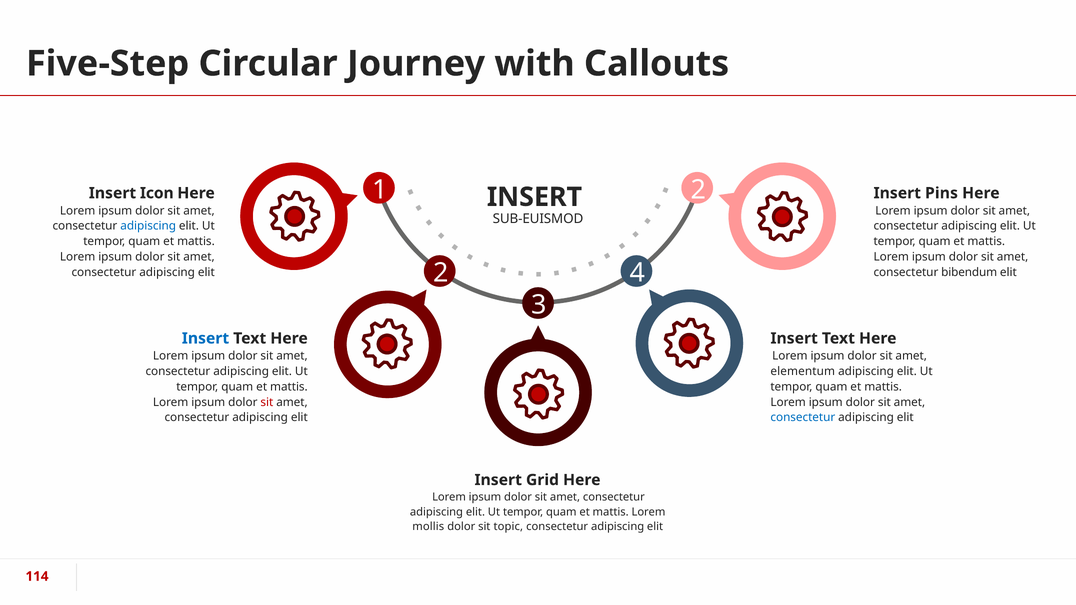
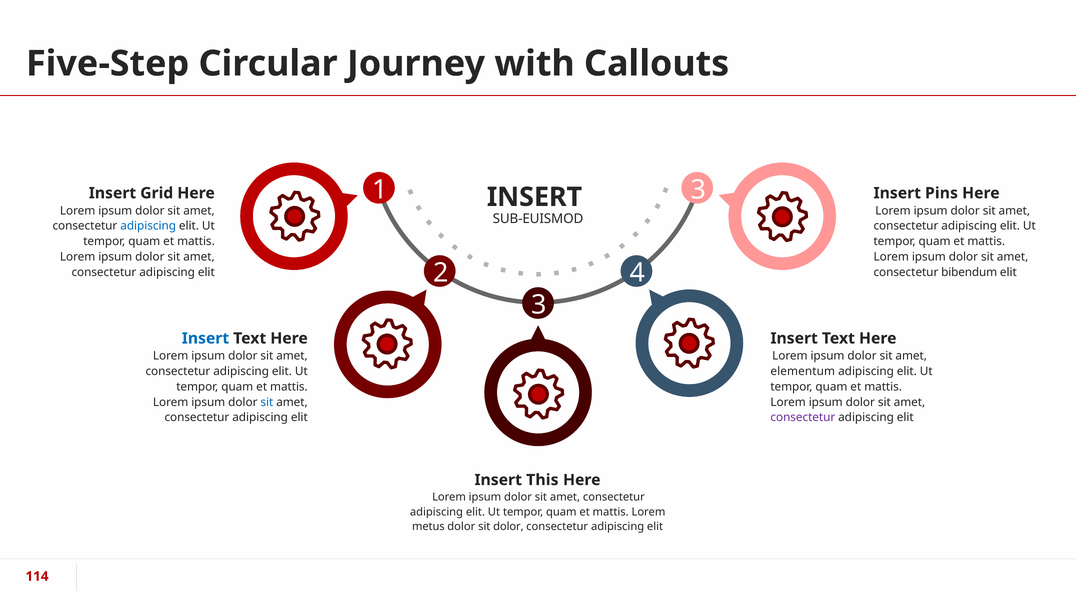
1 2: 2 -> 3
Icon: Icon -> Grid
sit at (267, 402) colour: red -> blue
consectetur at (803, 418) colour: blue -> purple
Grid: Grid -> This
mollis: mollis -> metus
sit topic: topic -> dolor
